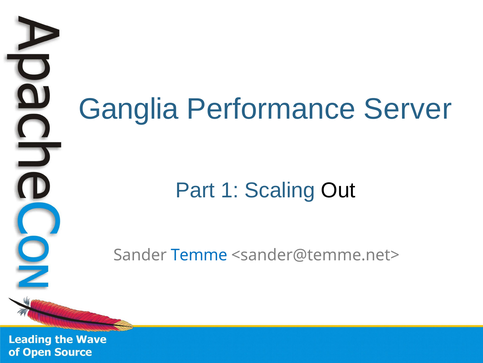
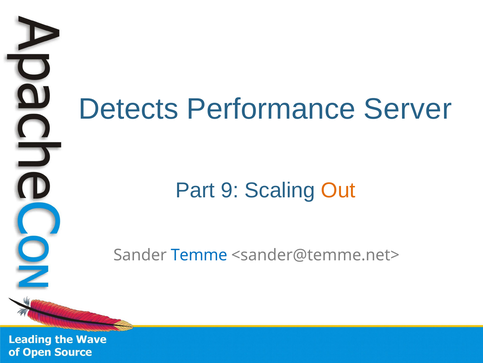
Ganglia: Ganglia -> Detects
1: 1 -> 9
Out colour: black -> orange
